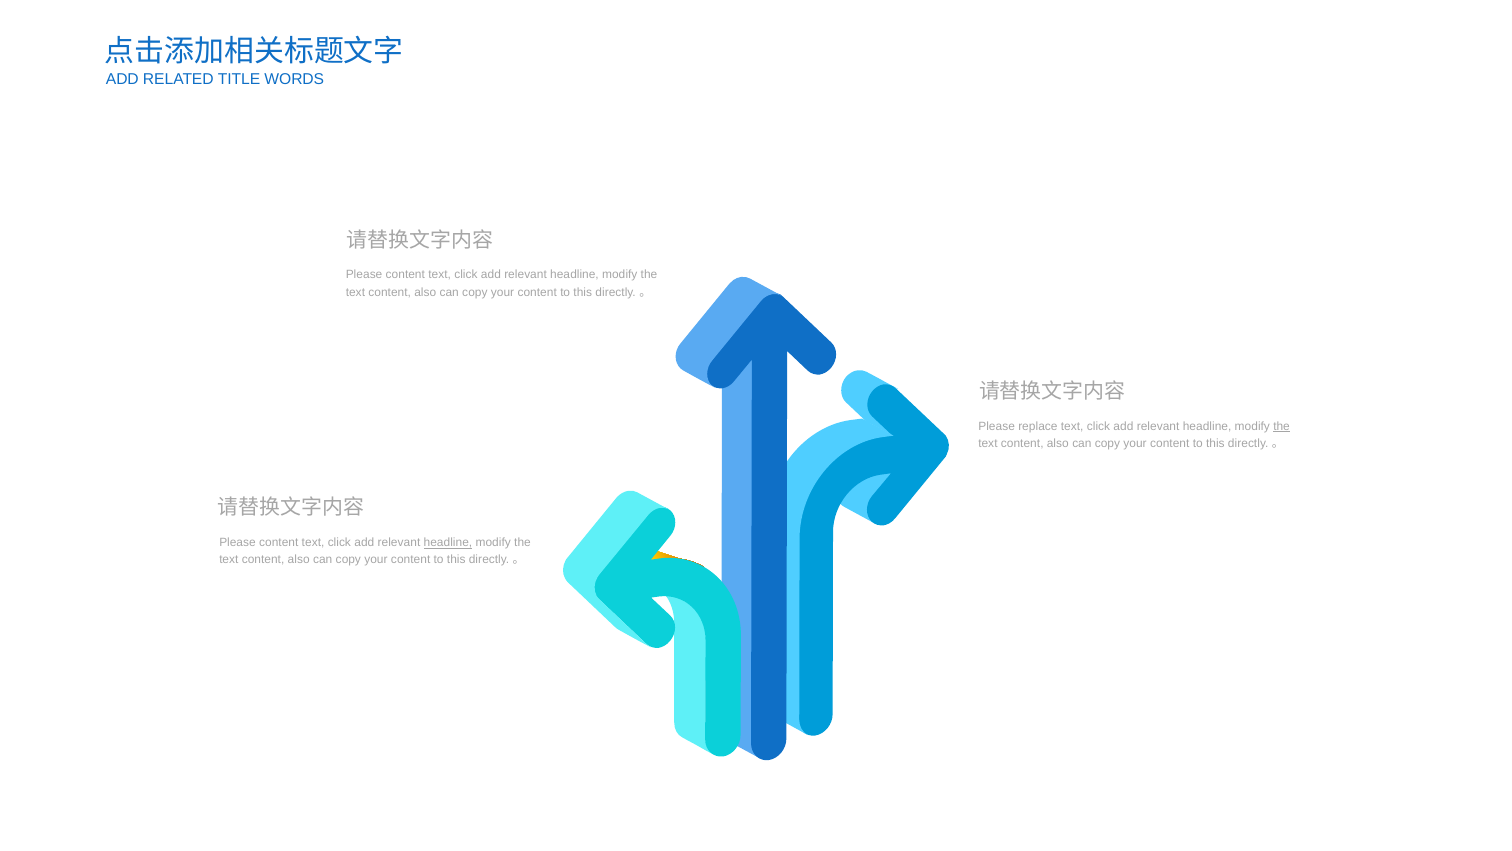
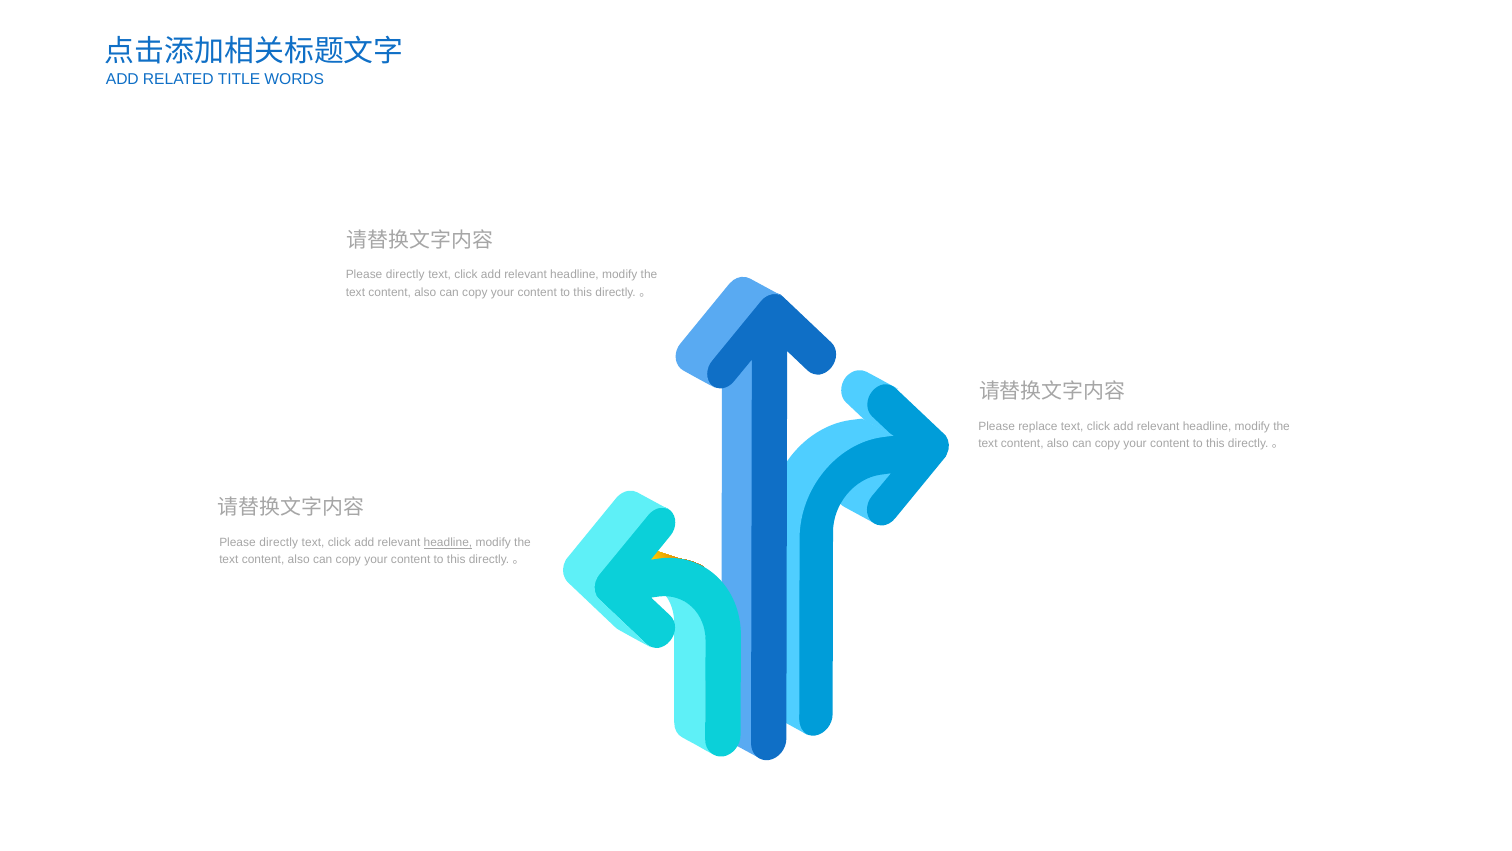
content at (405, 275): content -> directly
the at (1282, 426) underline: present -> none
content at (279, 542): content -> directly
